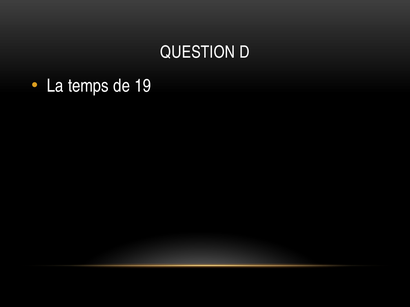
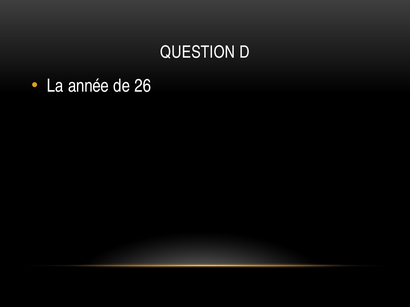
temps: temps -> année
19: 19 -> 26
